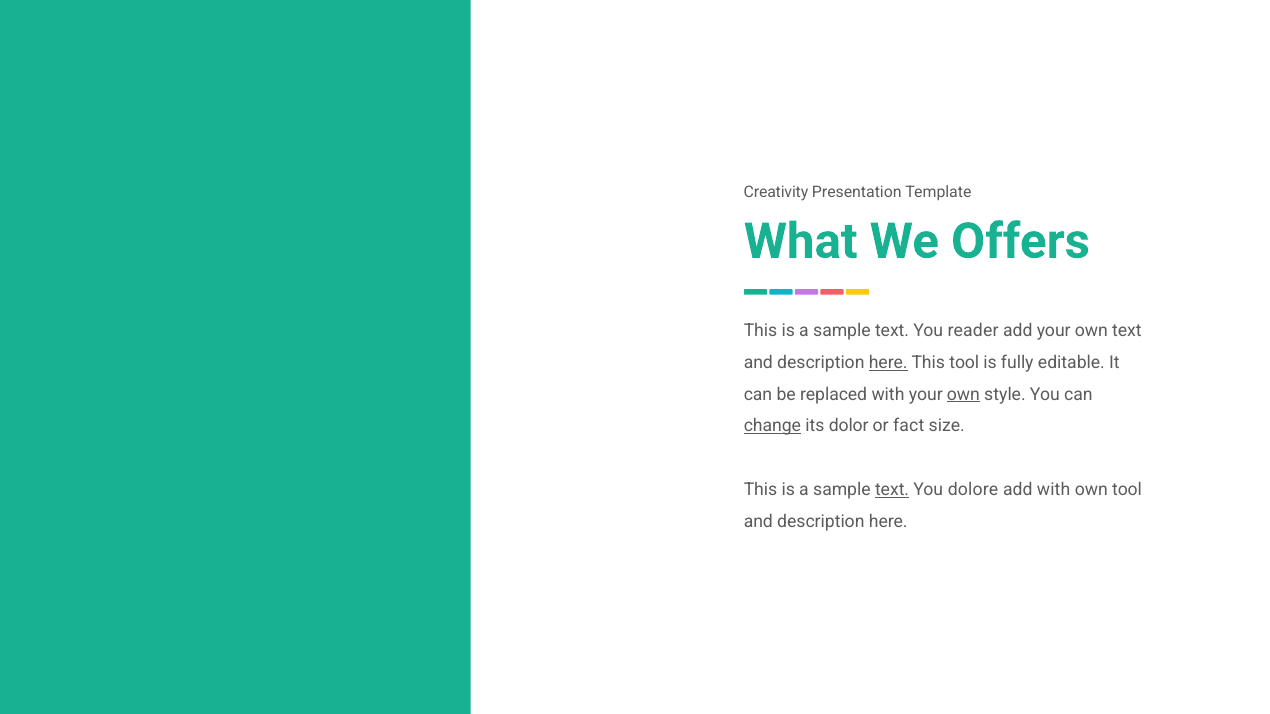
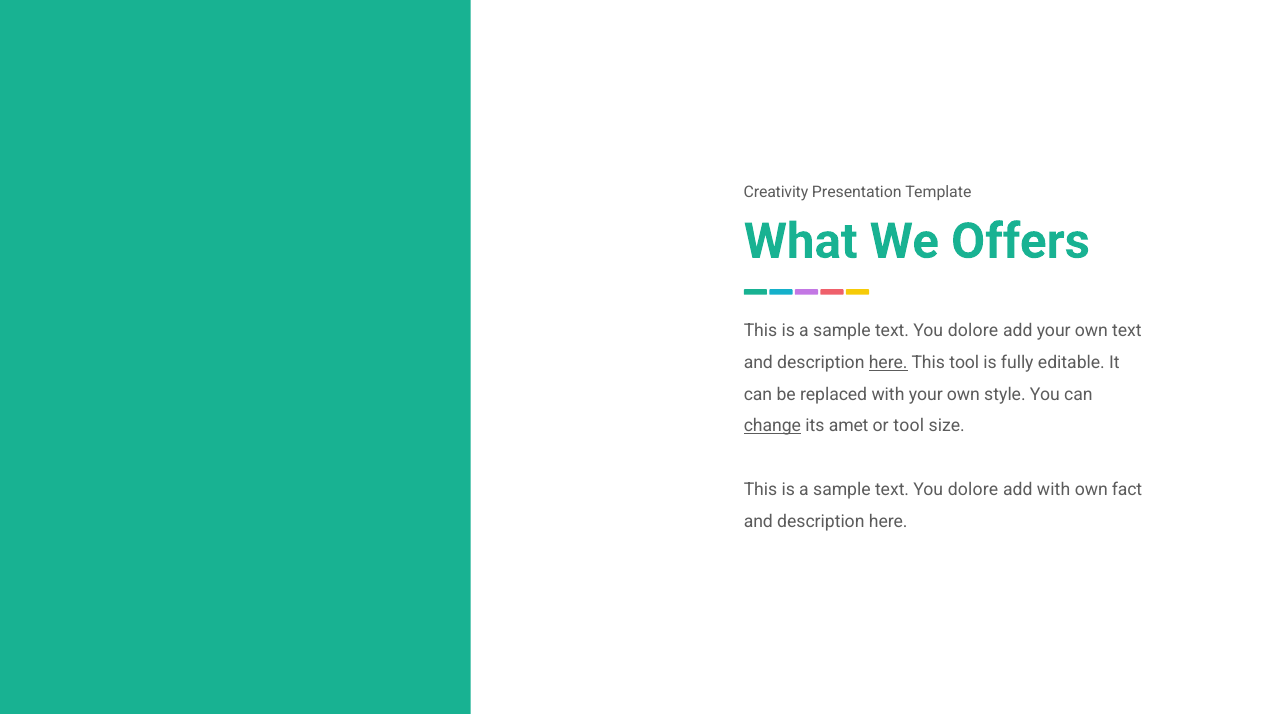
reader at (973, 331): reader -> dolore
own at (963, 394) underline: present -> none
dolor: dolor -> amet
or fact: fact -> tool
text at (892, 490) underline: present -> none
own tool: tool -> fact
